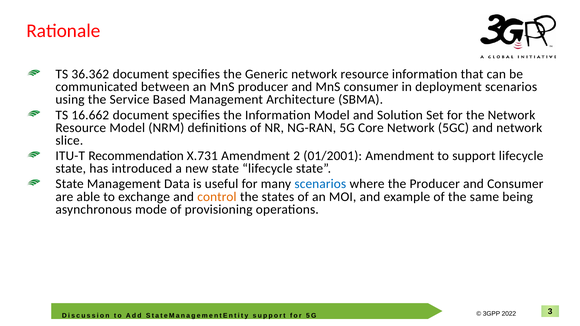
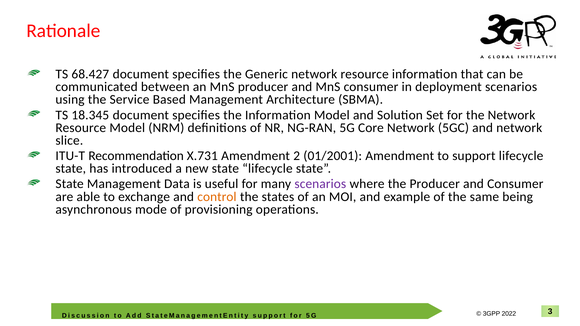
36.362: 36.362 -> 68.427
16.662: 16.662 -> 18.345
scenarios at (320, 184) colour: blue -> purple
